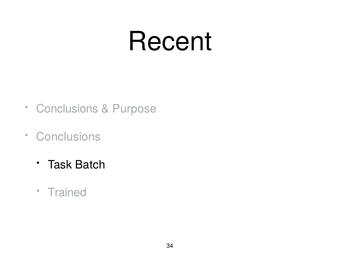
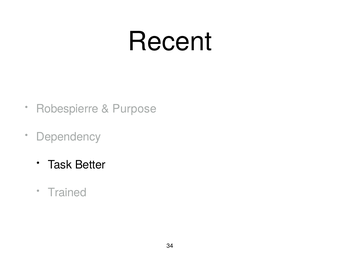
Conclusions at (67, 109): Conclusions -> Robespierre
Conclusions at (68, 137): Conclusions -> Dependency
Batch: Batch -> Better
